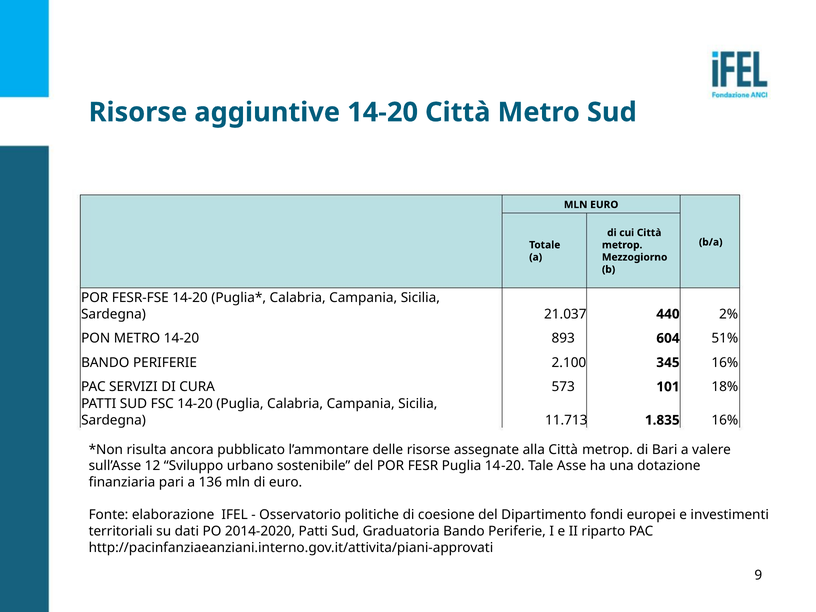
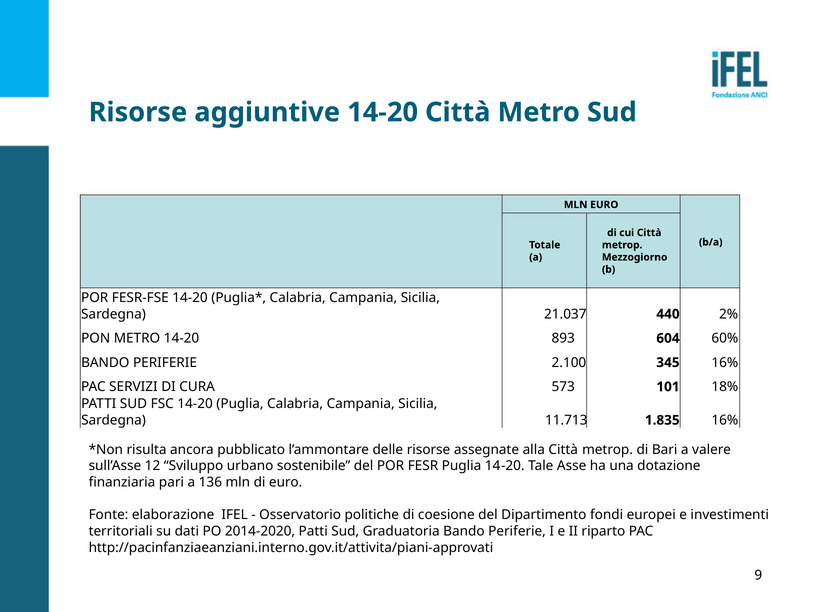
51%: 51% -> 60%
